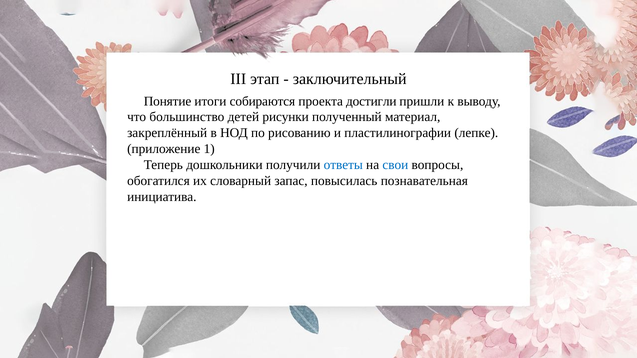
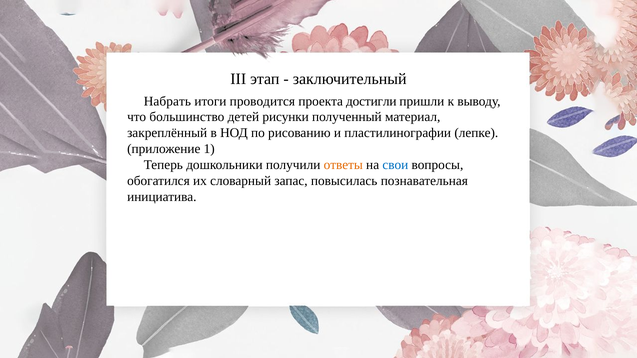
Понятие: Понятие -> Набрать
собираются: собираются -> проводится
ответы colour: blue -> orange
